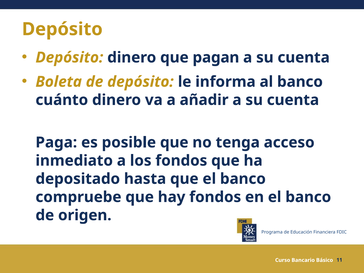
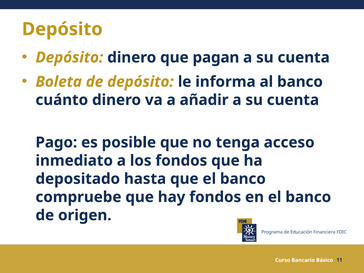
Paga: Paga -> Pago
